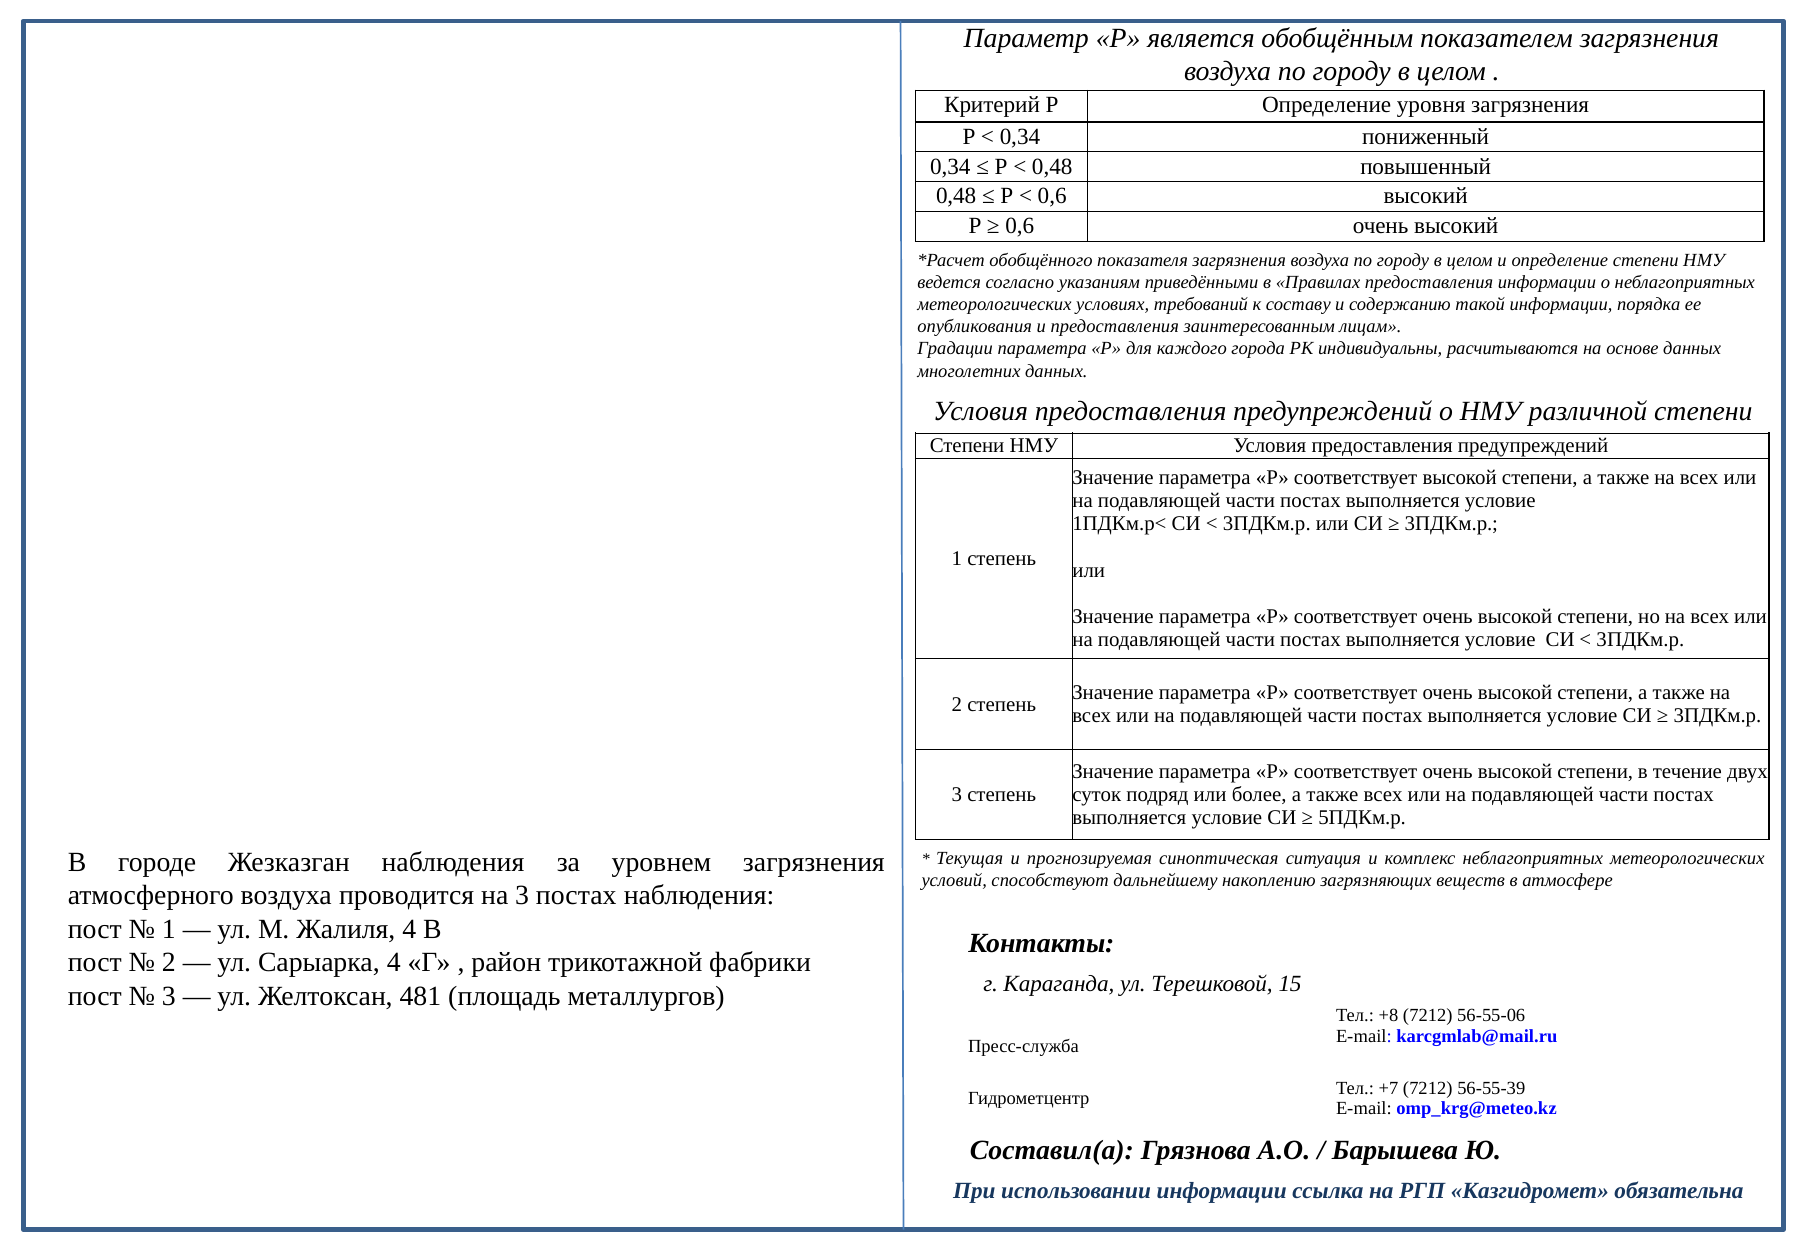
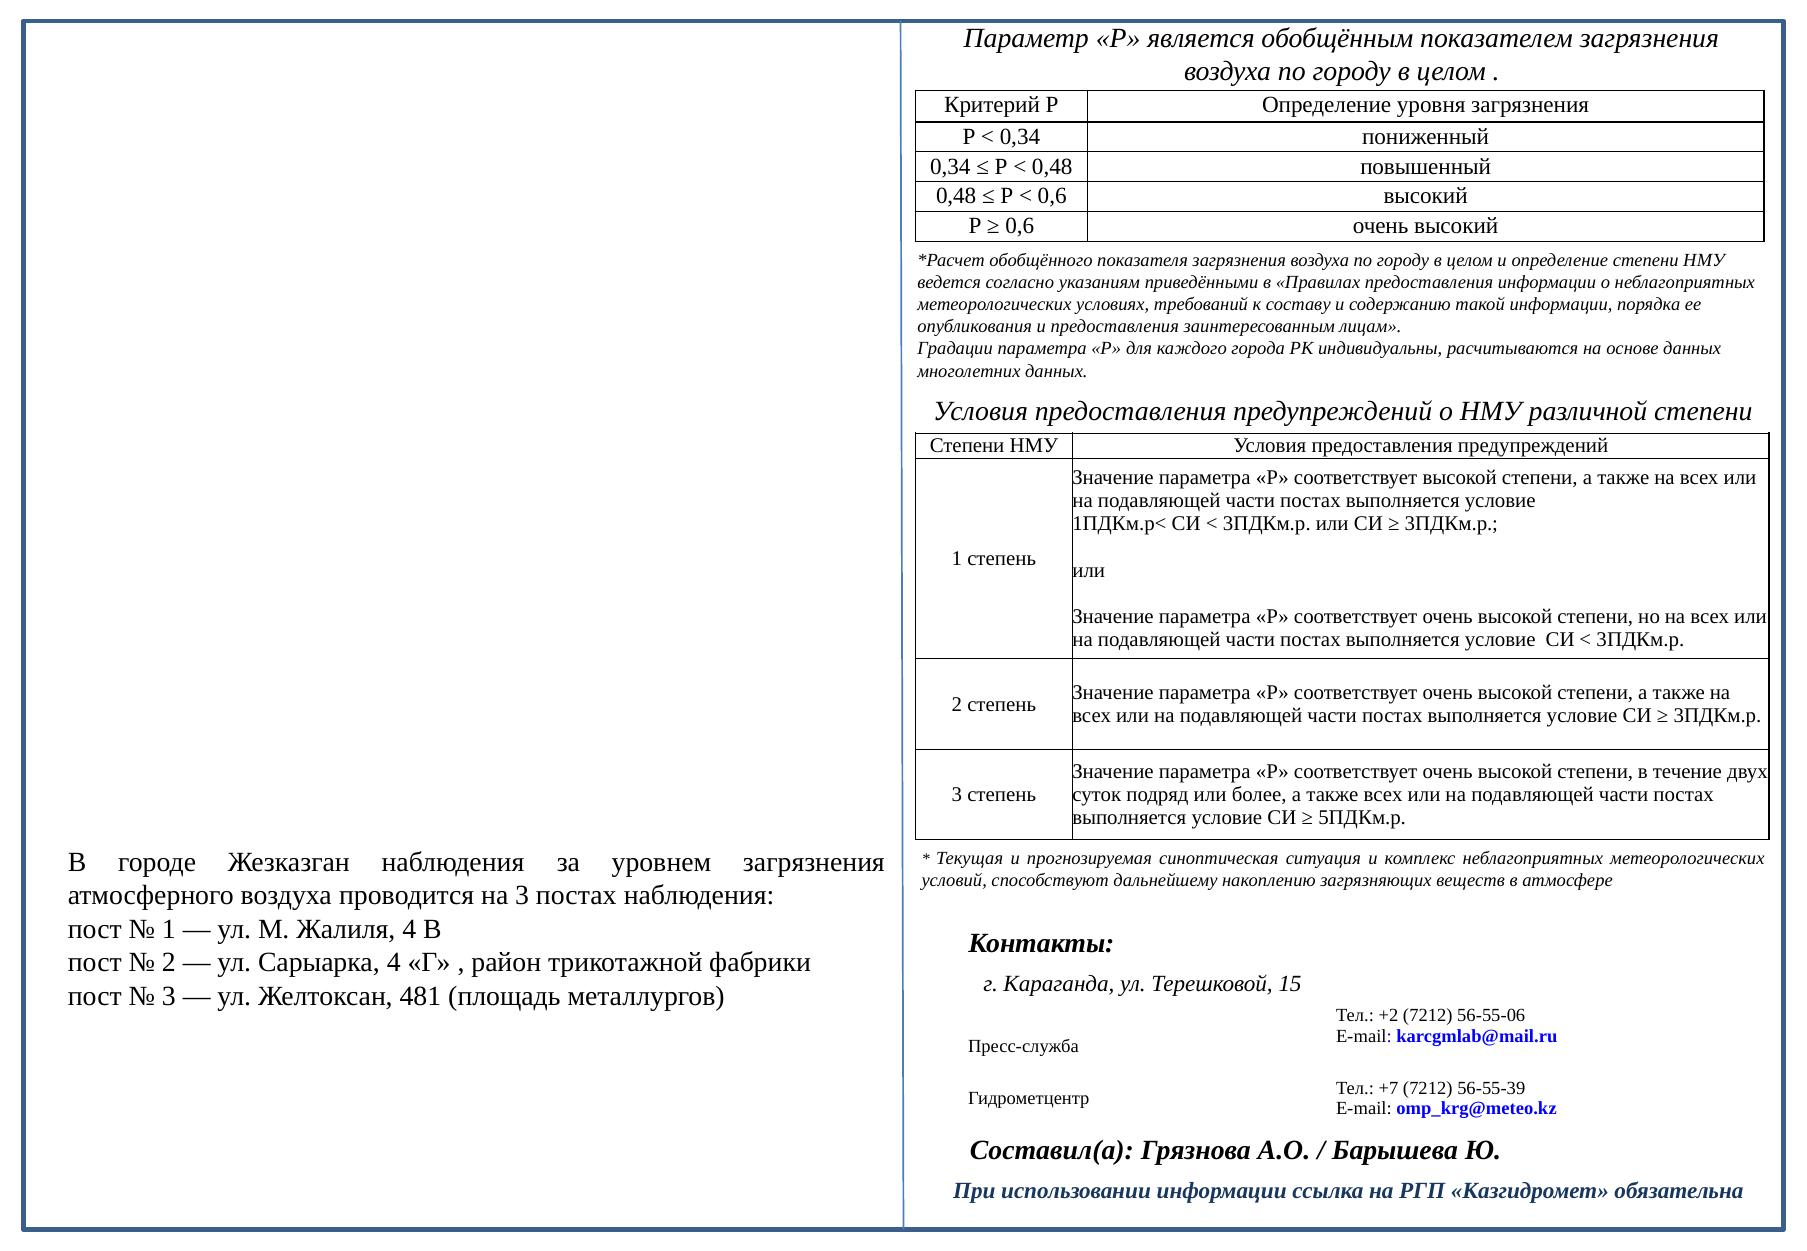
+8: +8 -> +2
